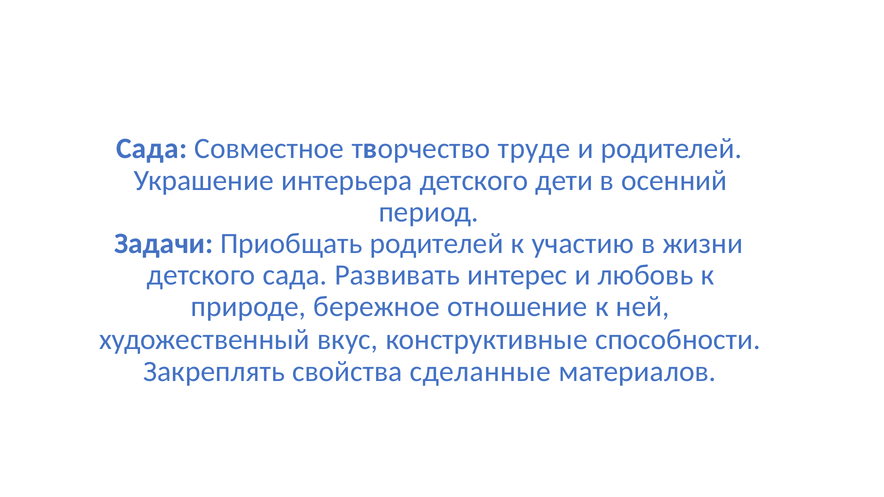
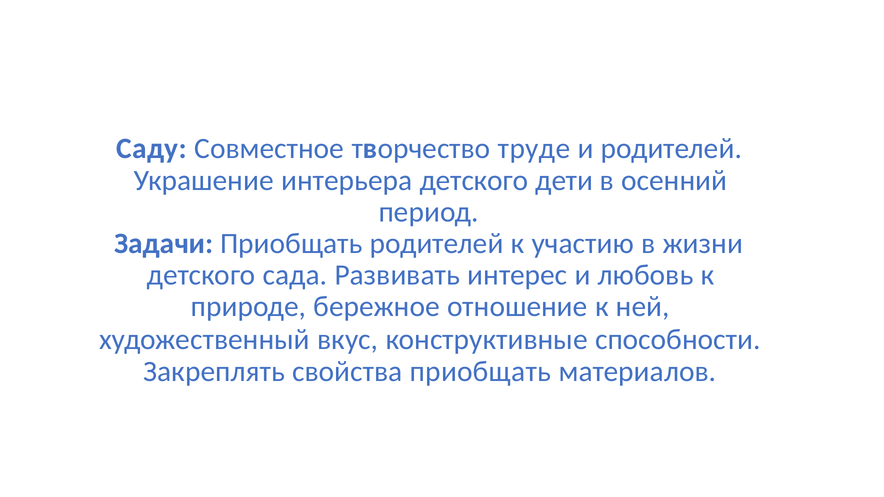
Сада at (152, 149): Сада -> Саду
свойства сделанные: сделанные -> приобщать
